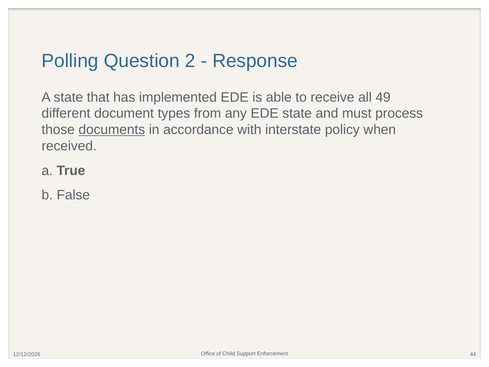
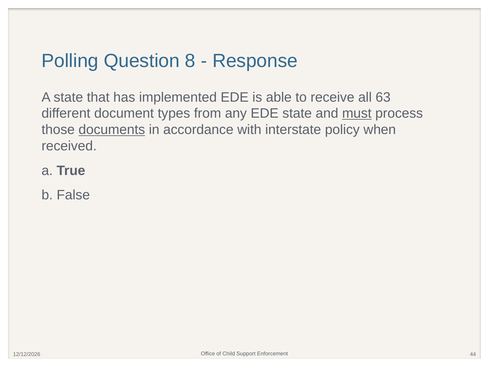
2: 2 -> 8
49: 49 -> 63
must underline: none -> present
